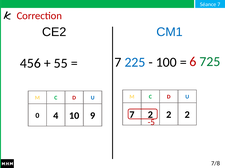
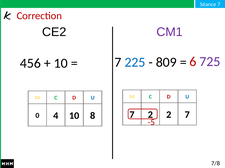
CM1 colour: blue -> purple
725 colour: green -> purple
100: 100 -> 809
55 at (61, 63): 55 -> 10
2 2: 2 -> 7
9: 9 -> 8
